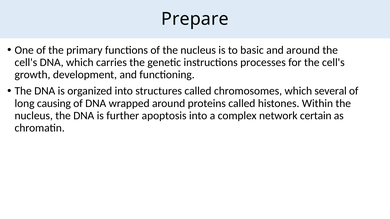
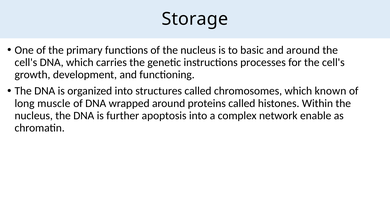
Prepare: Prepare -> Storage
several: several -> known
causing: causing -> muscle
certain: certain -> enable
